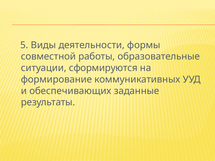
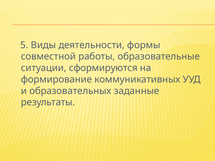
обеспечивающих: обеспечивающих -> образовательных
